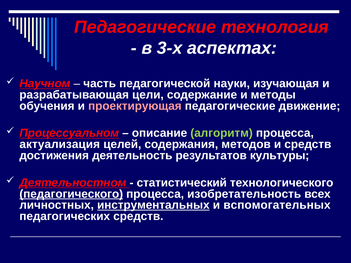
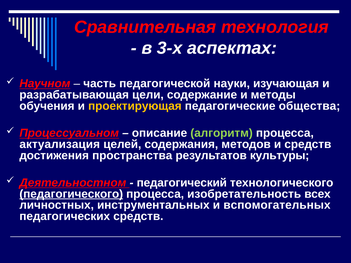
Педагогические at (145, 27): Педагогические -> Сравнительная
проектирующая colour: pink -> yellow
движение: движение -> общества
деятельность: деятельность -> пространства
статистический: статистический -> педагогический
инструментальных underline: present -> none
